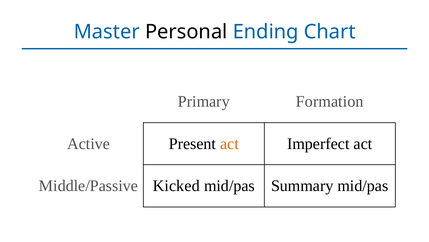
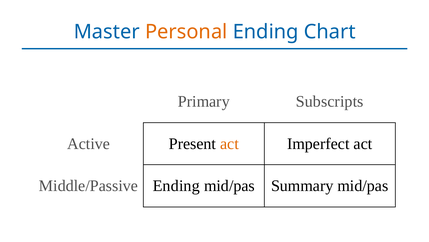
Personal colour: black -> orange
Formation: Formation -> Subscripts
Middle/Passive Kicked: Kicked -> Ending
